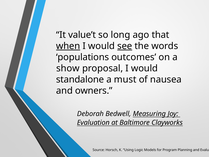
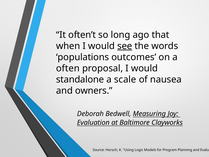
value’t: value’t -> often’t
when underline: present -> none
show: show -> often
must: must -> scale
